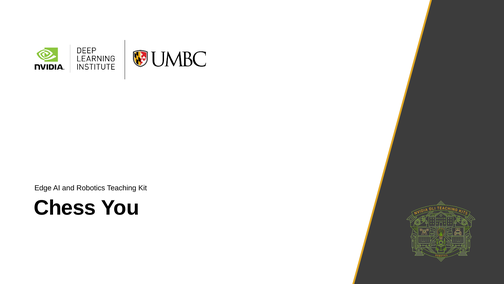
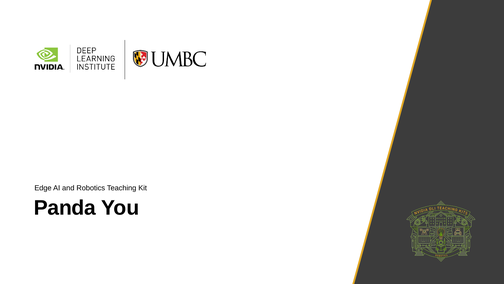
Chess: Chess -> Panda
